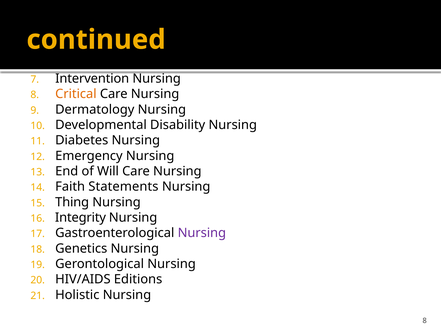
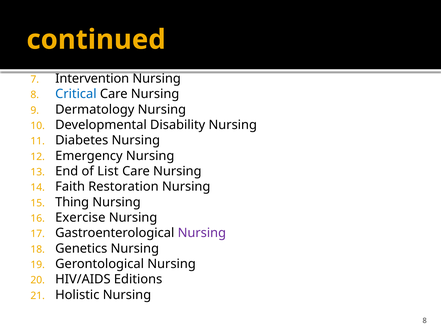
Critical colour: orange -> blue
Will: Will -> List
Statements: Statements -> Restoration
Integrity: Integrity -> Exercise
